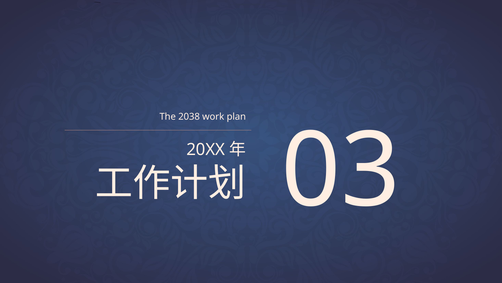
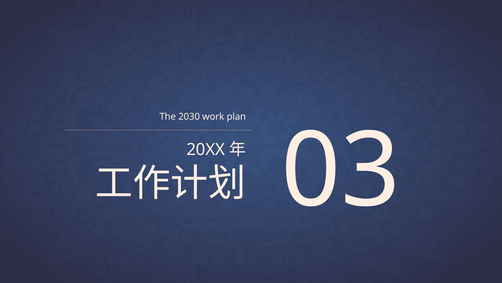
2038: 2038 -> 2030
